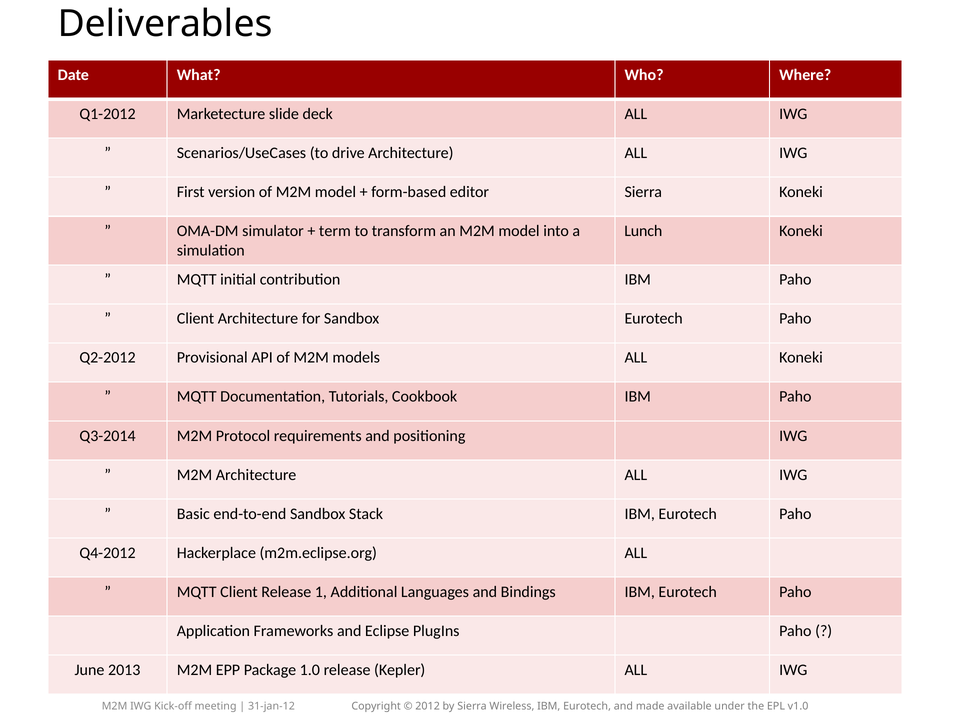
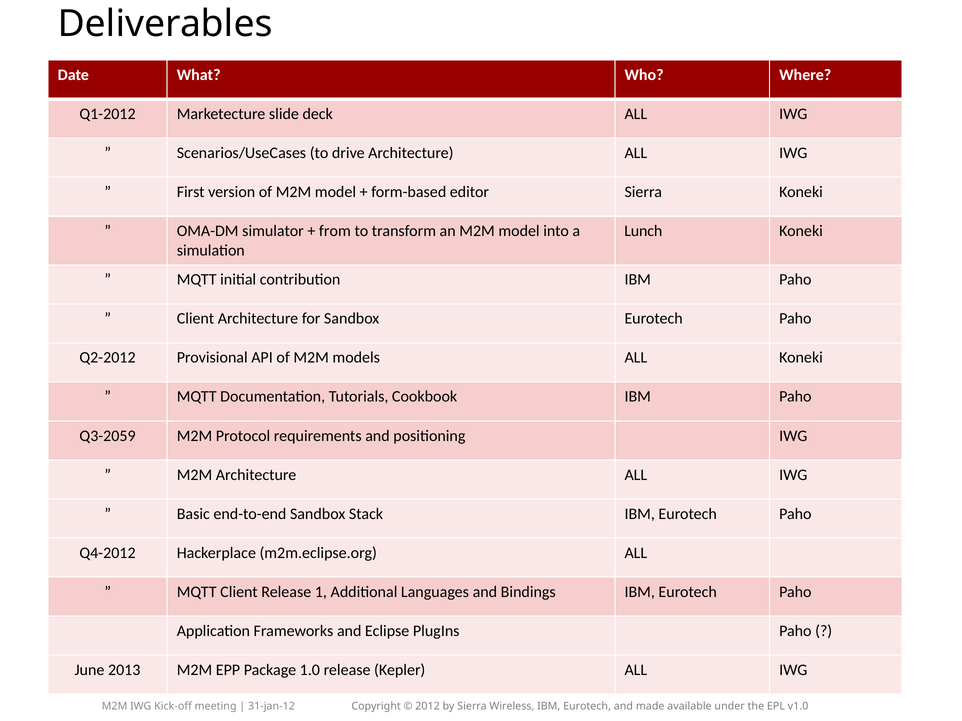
term: term -> from
Q3-2014: Q3-2014 -> Q3-2059
